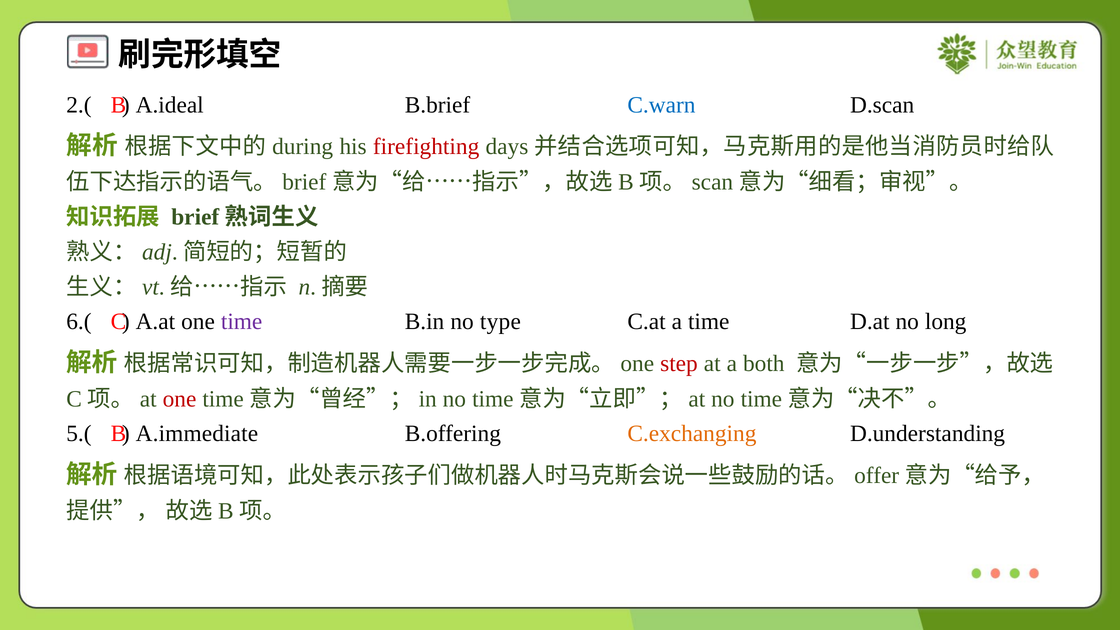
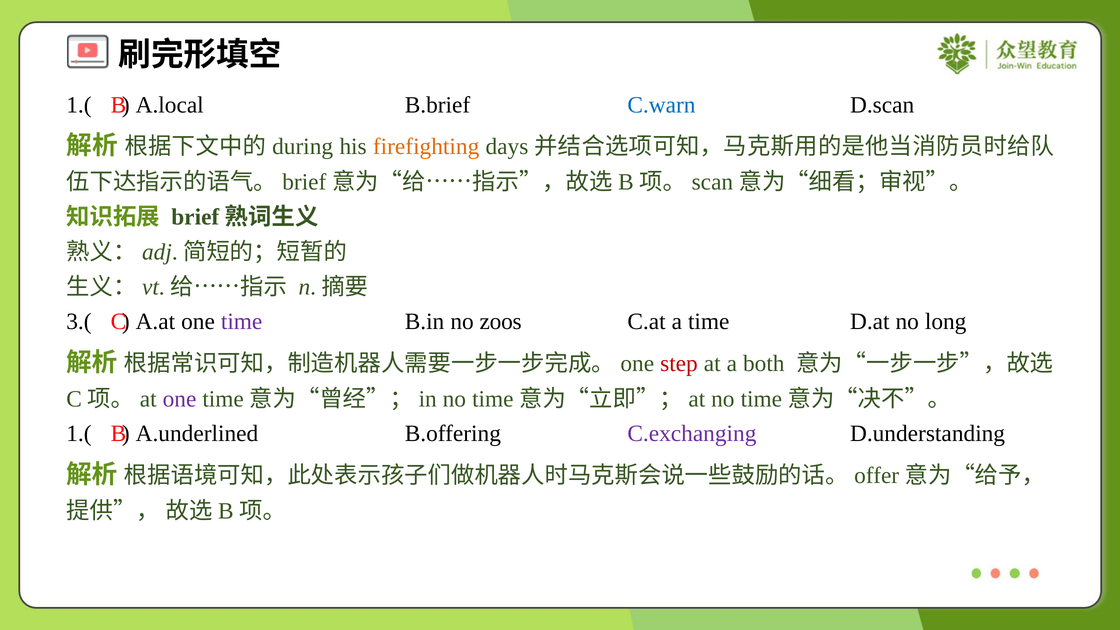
2.( at (79, 105): 2.( -> 1.(
A.ideal: A.ideal -> A.local
firefighting colour: red -> orange
6.(: 6.( -> 3.(
type: type -> zoos
one at (179, 399) colour: red -> purple
5.( at (79, 433): 5.( -> 1.(
A.immediate: A.immediate -> A.underlined
C.exchanging colour: orange -> purple
